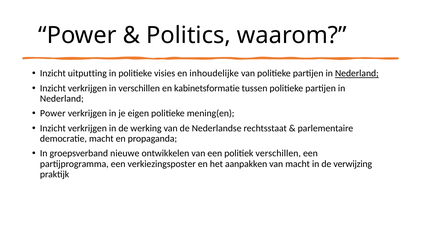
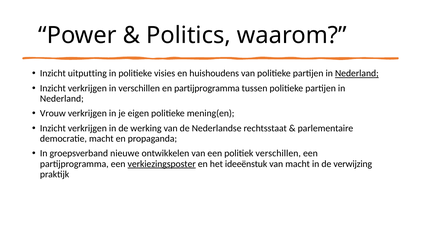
inhoudelijke: inhoudelijke -> huishoudens
en kabinetsformatie: kabinetsformatie -> partijprogramma
Power at (53, 113): Power -> Vrouw
verkiezingsposter underline: none -> present
aanpakken: aanpakken -> ideeënstuk
